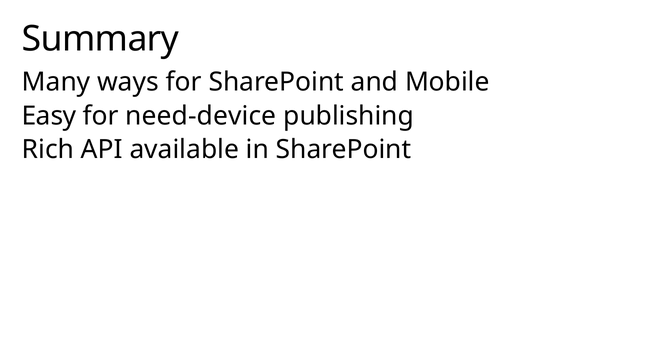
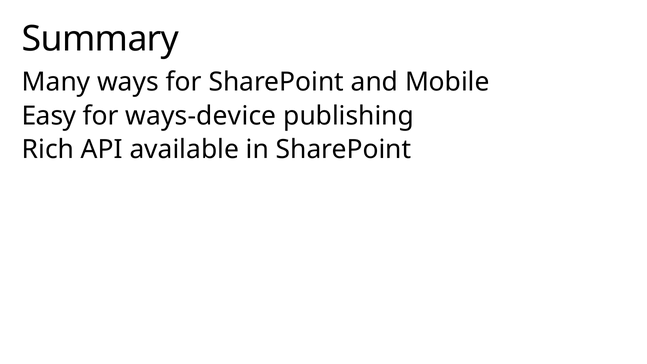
need-device: need-device -> ways-device
